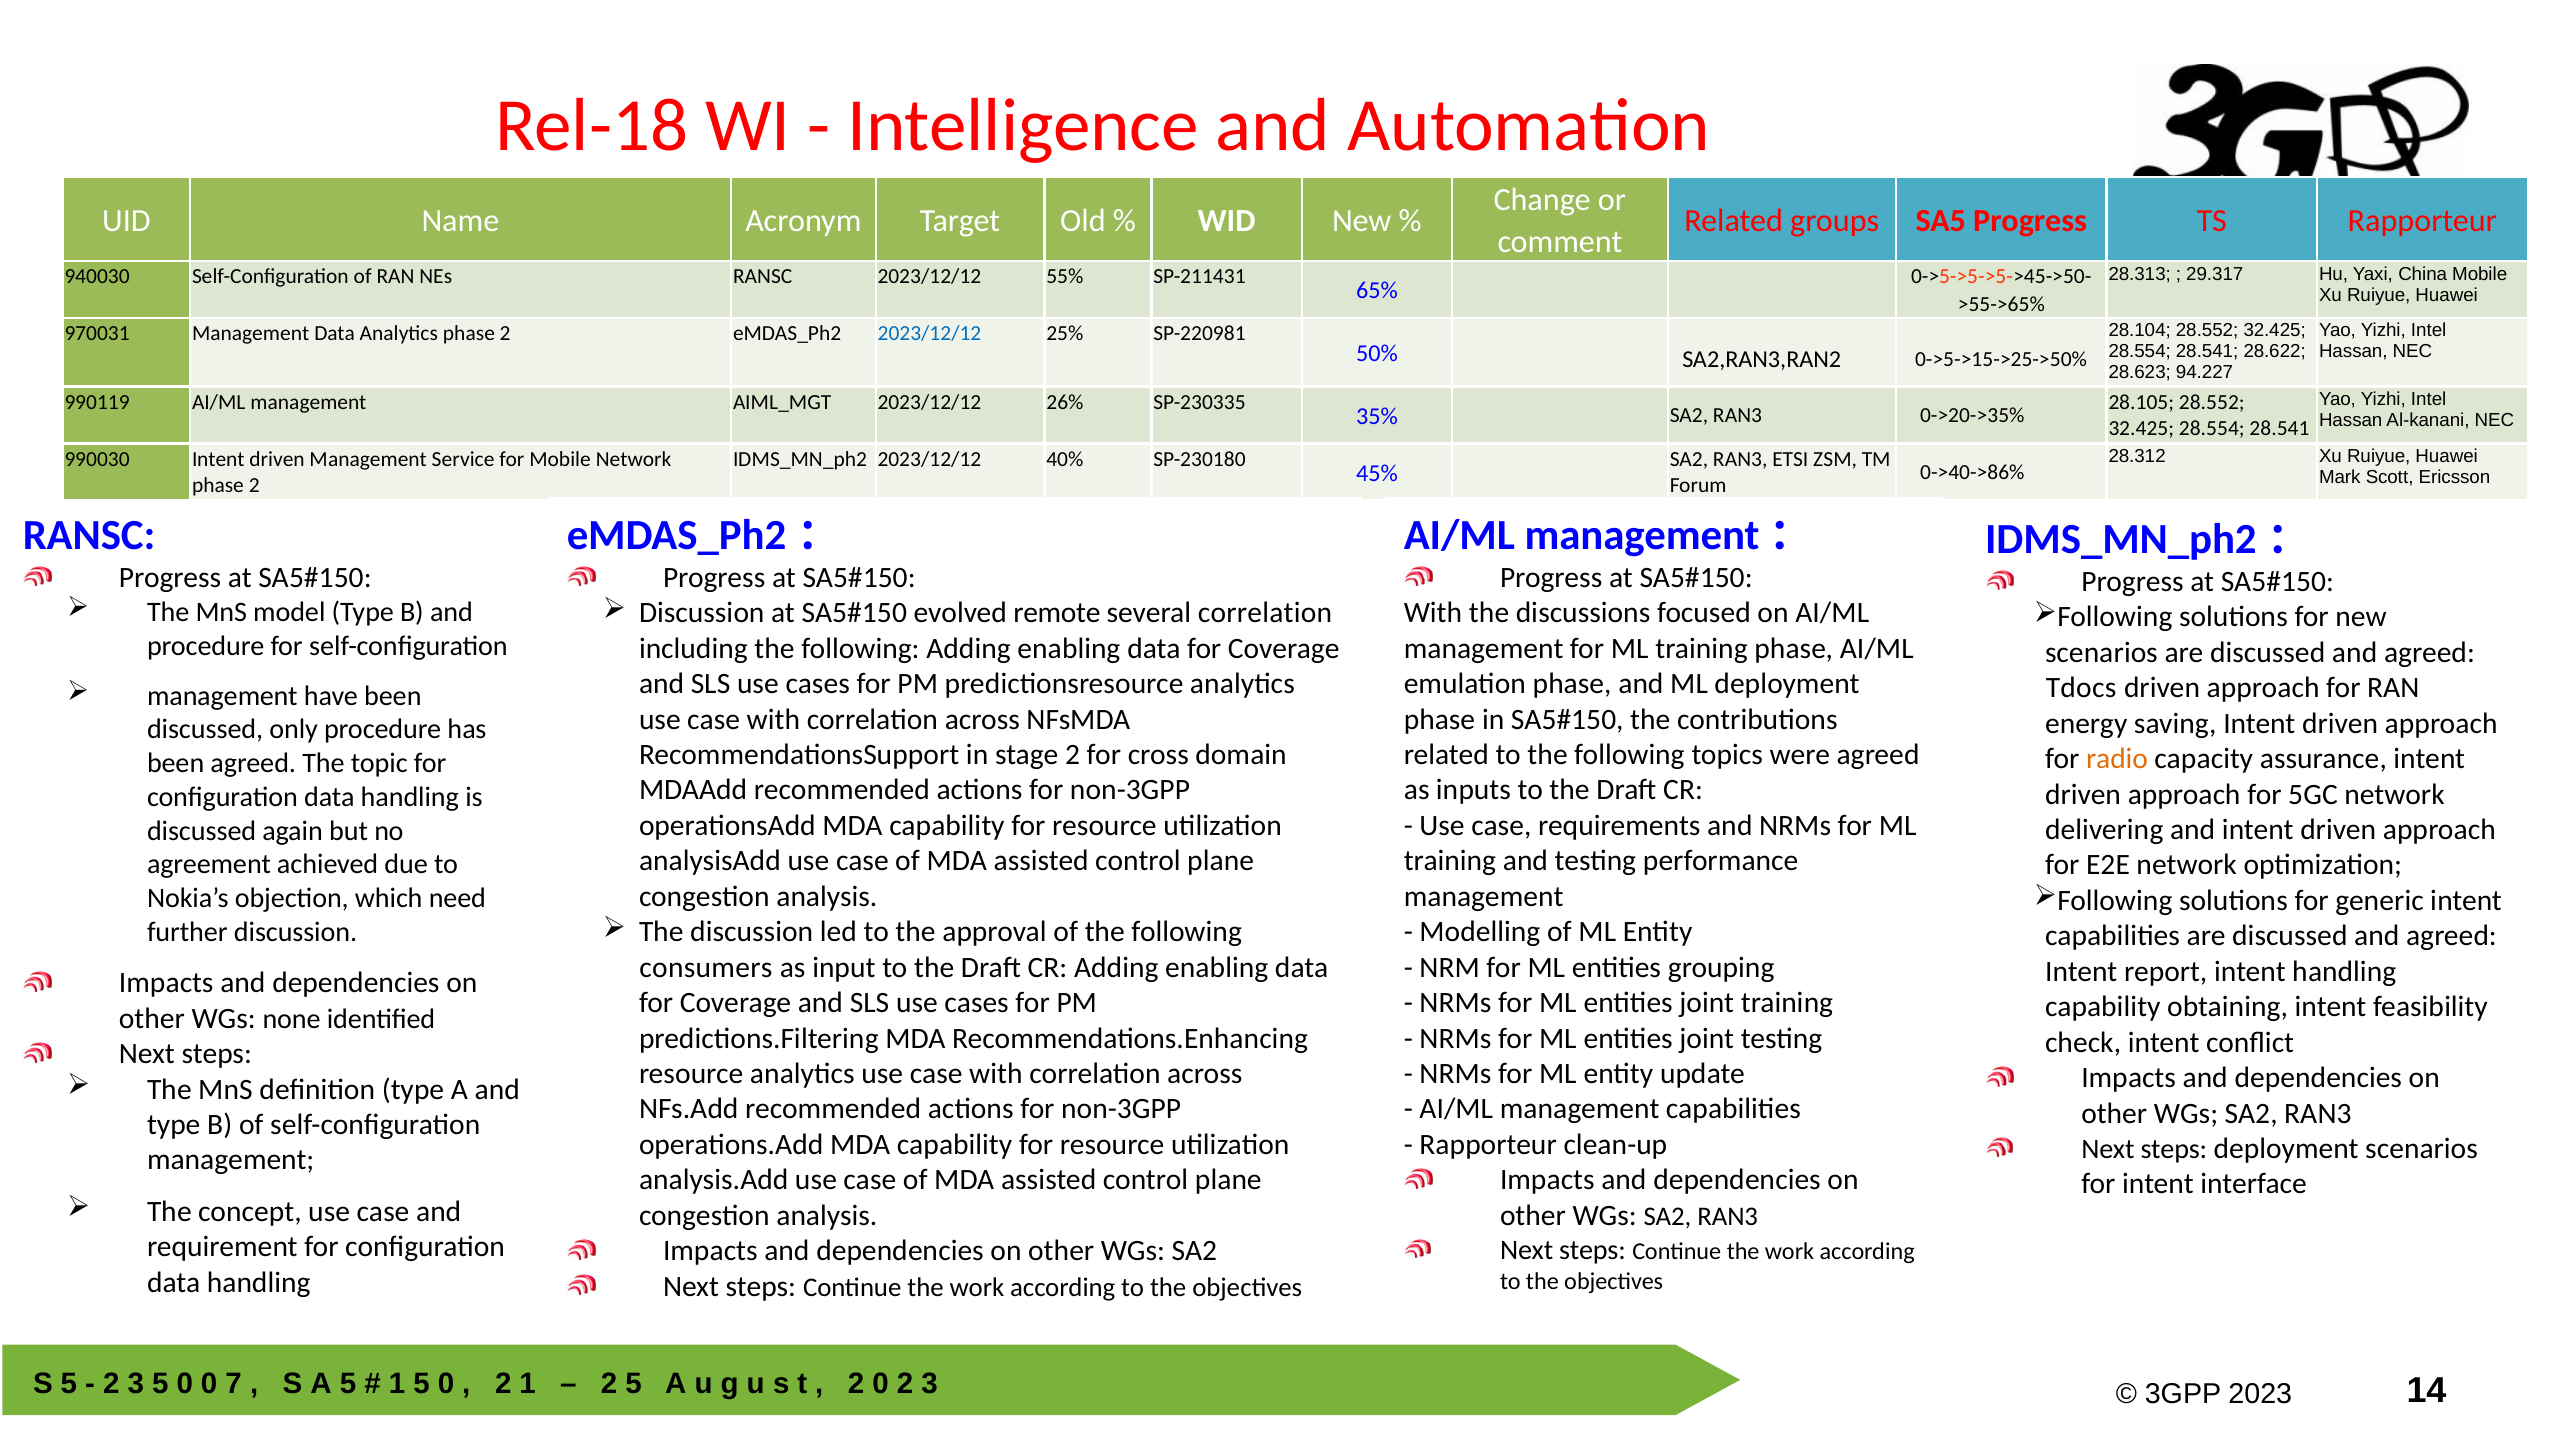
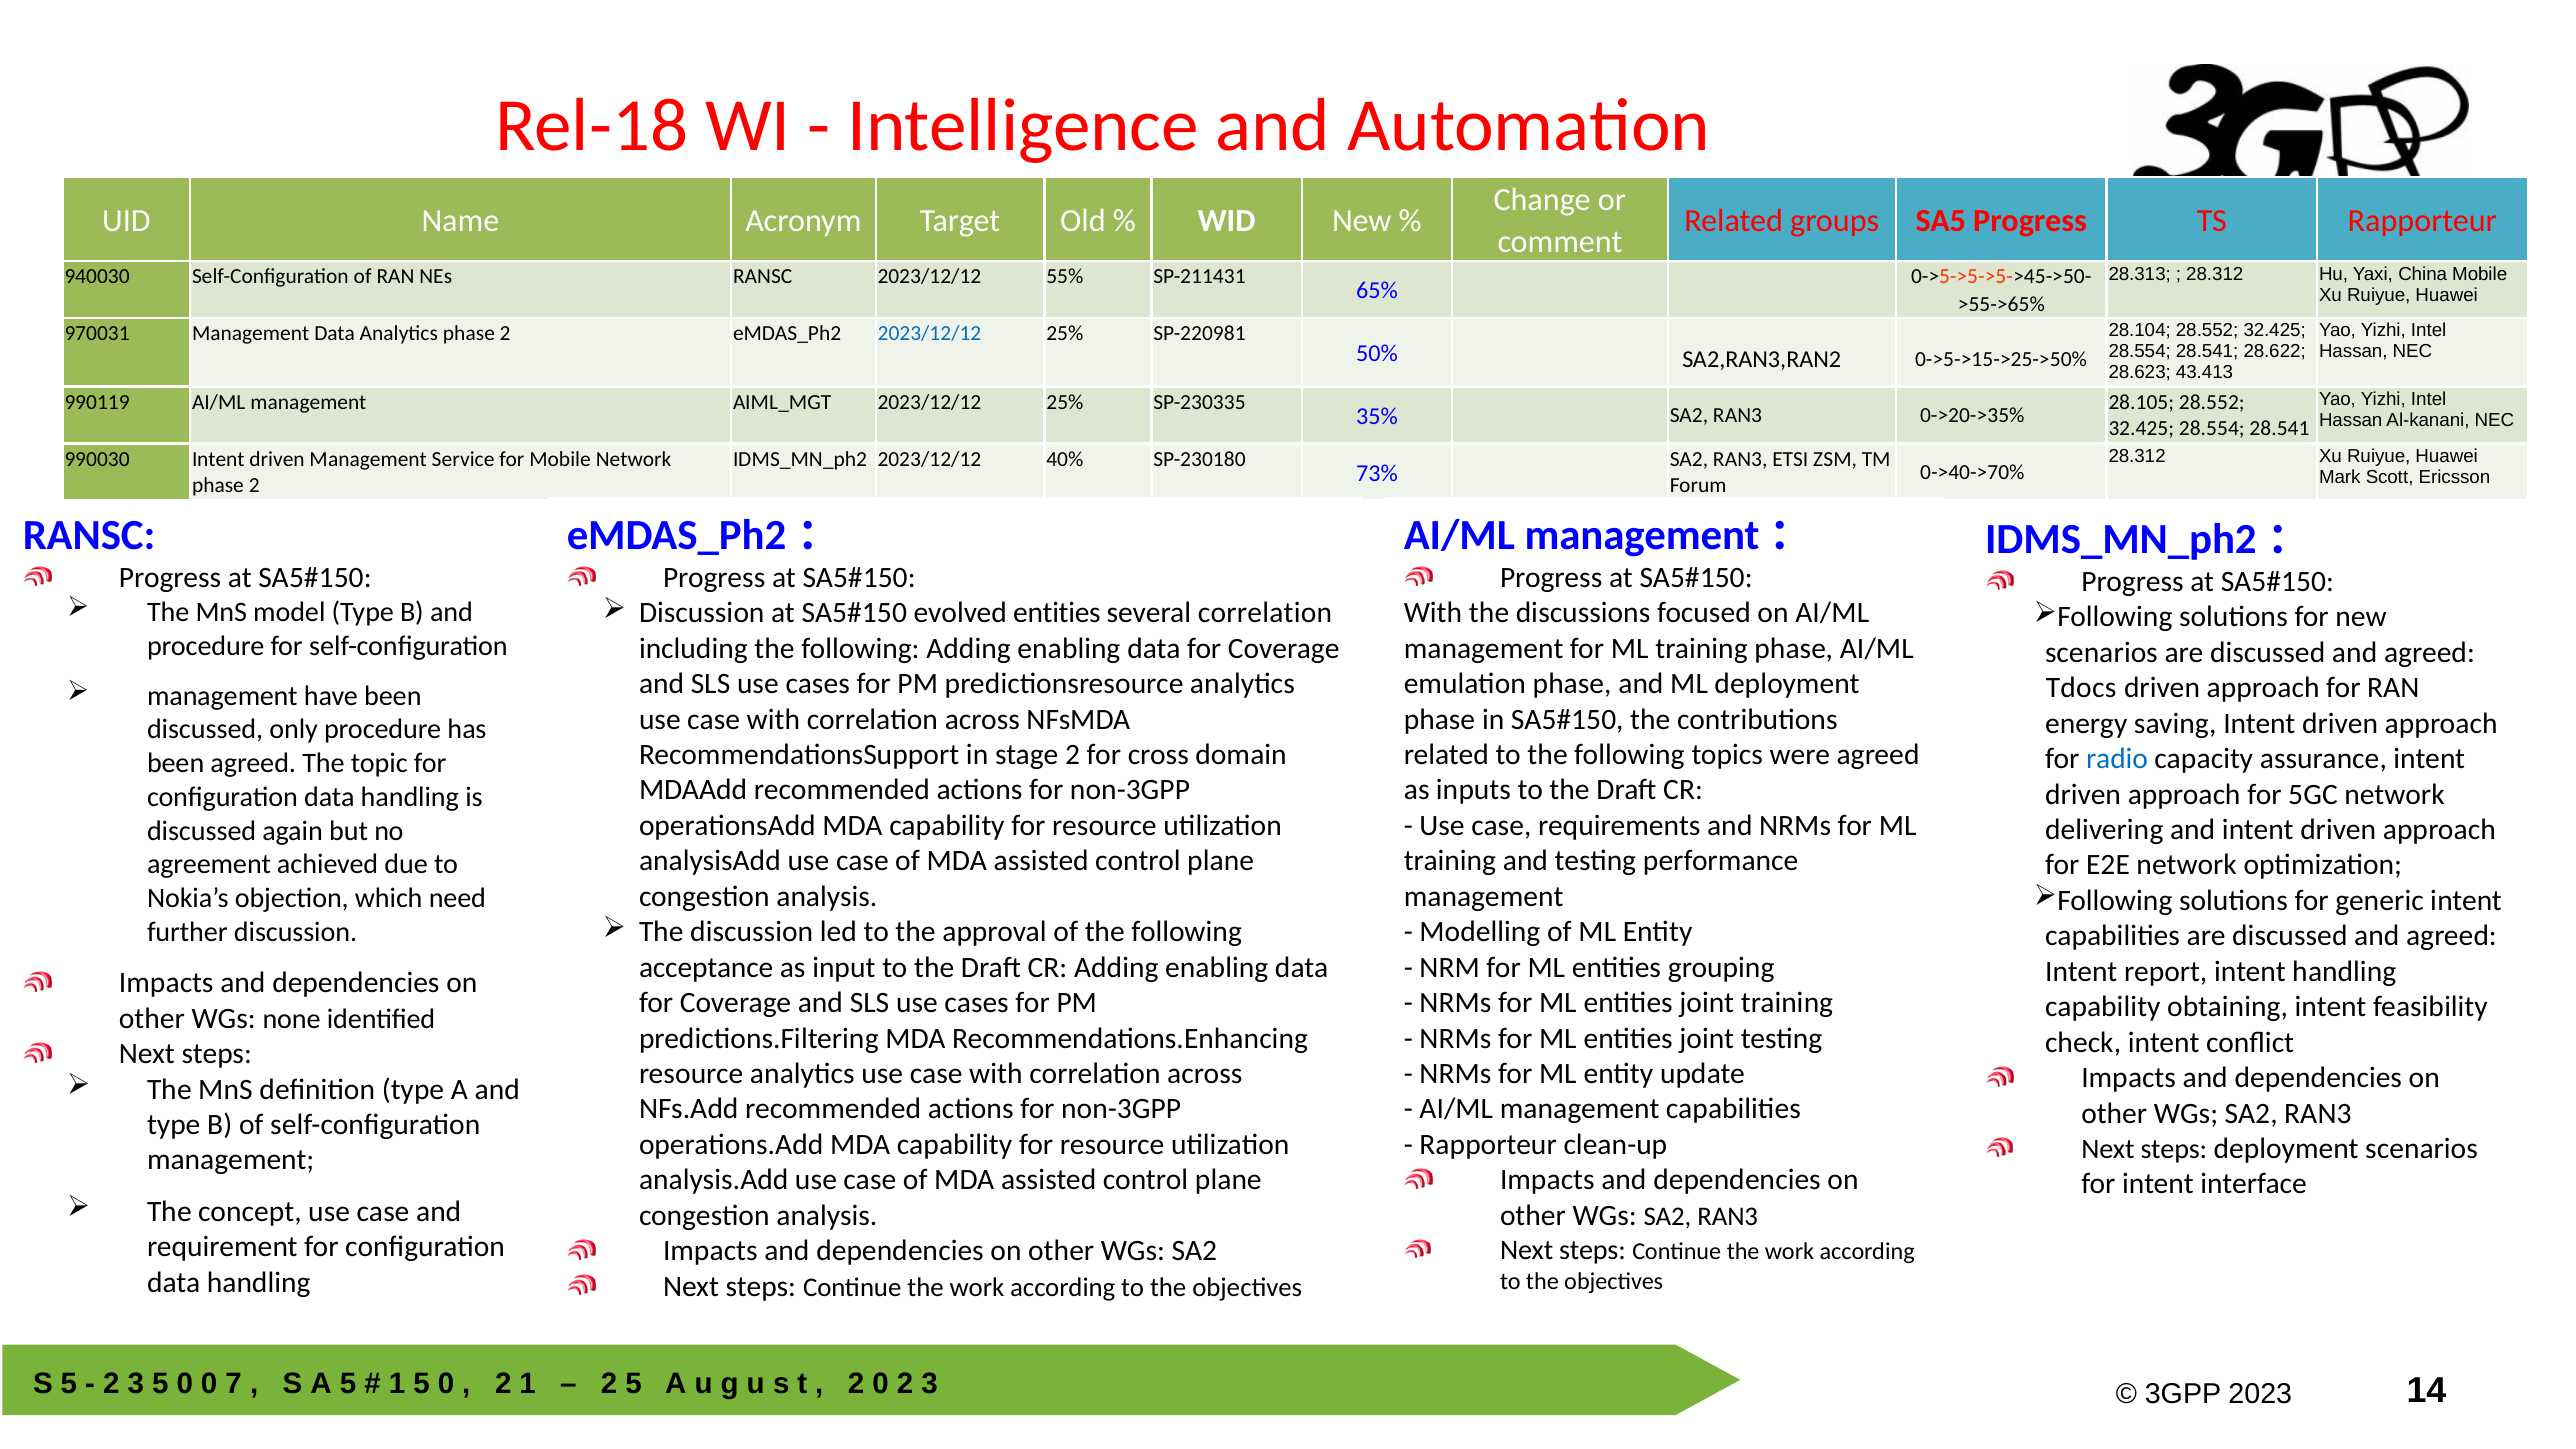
29.317 at (2215, 274): 29.317 -> 28.312
94.227: 94.227 -> 43.413
26% at (1065, 402): 26% -> 25%
45%: 45% -> 73%
0->40->86%: 0->40->86% -> 0->40->70%
evolved remote: remote -> entities
radio colour: orange -> blue
consumers: consumers -> acceptance
